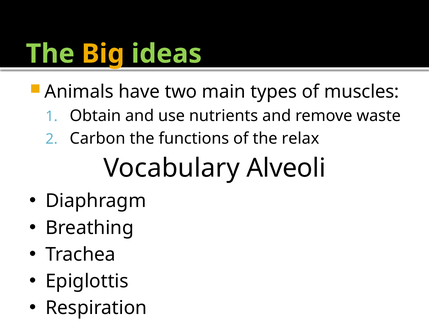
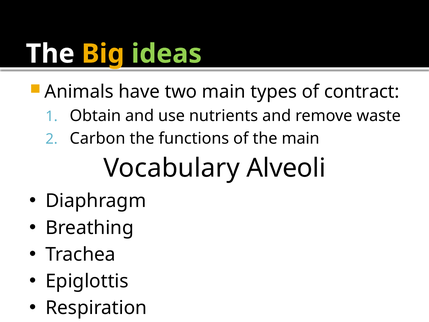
The at (50, 54) colour: light green -> white
muscles: muscles -> contract
the relax: relax -> main
